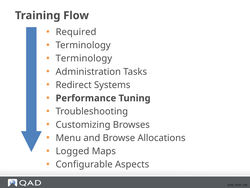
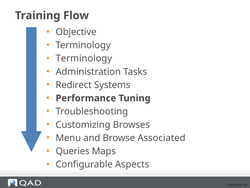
Required: Required -> Objective
Allocations: Allocations -> Associated
Logged: Logged -> Queries
